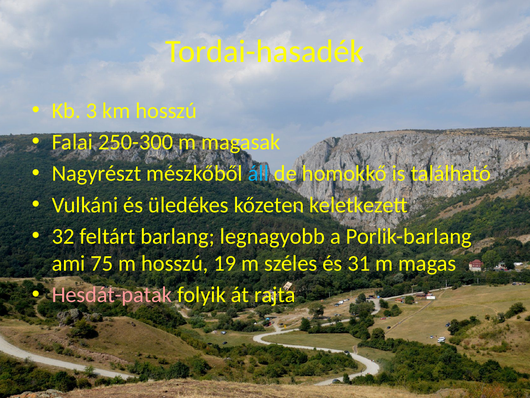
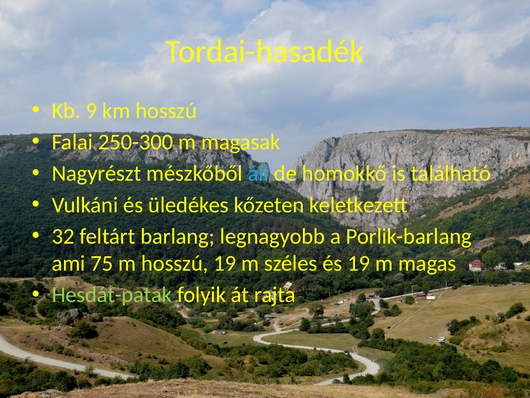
3: 3 -> 9
és 31: 31 -> 19
Hesdát-patak colour: pink -> light green
